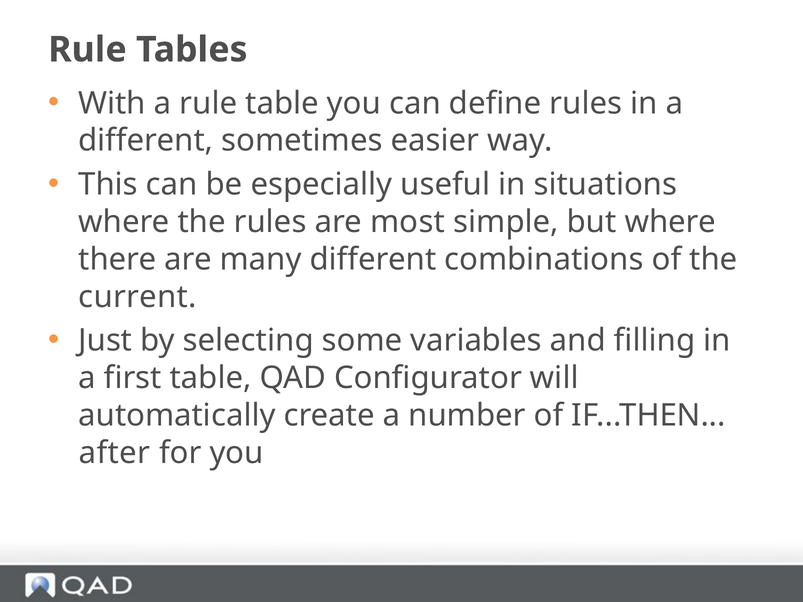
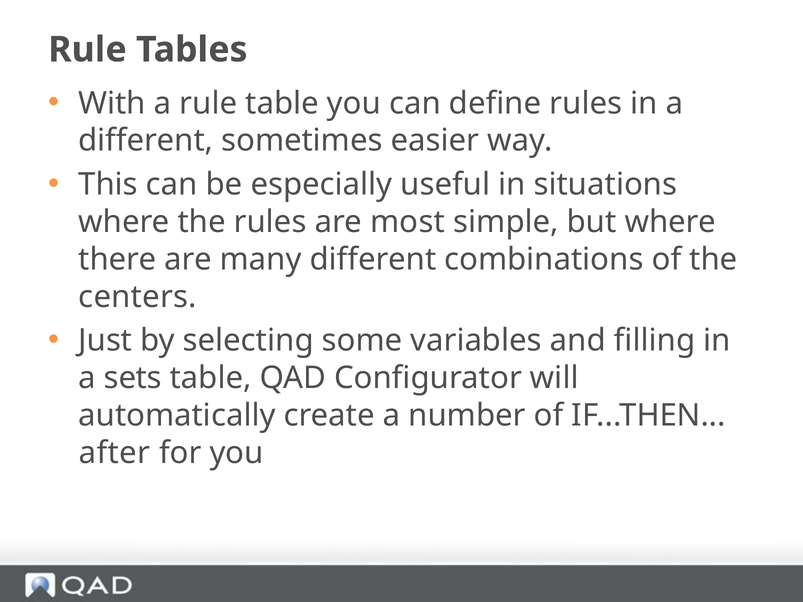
current: current -> centers
first: first -> sets
